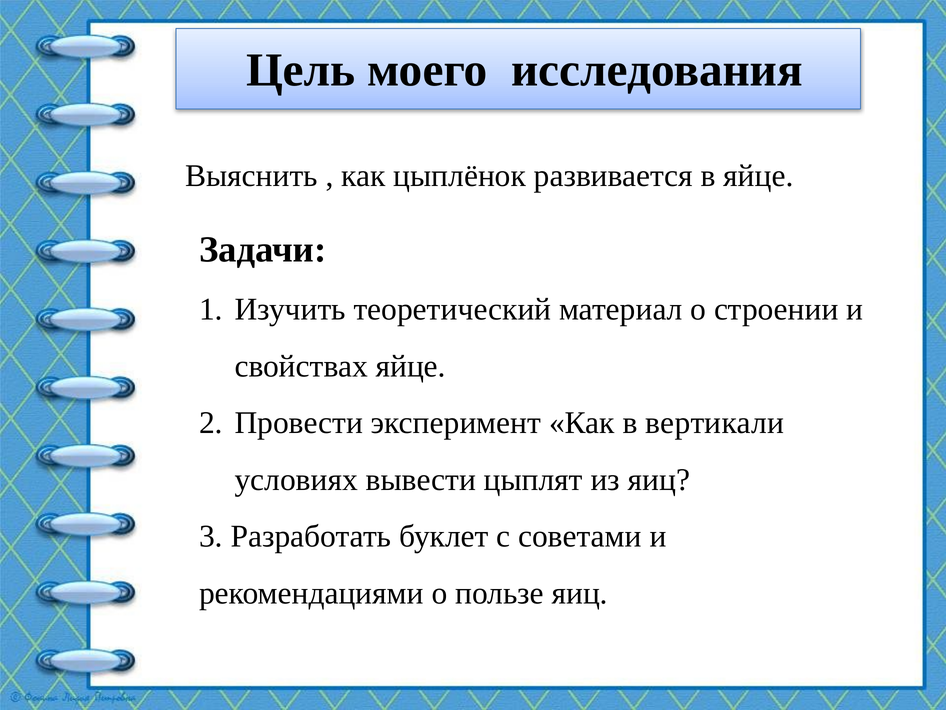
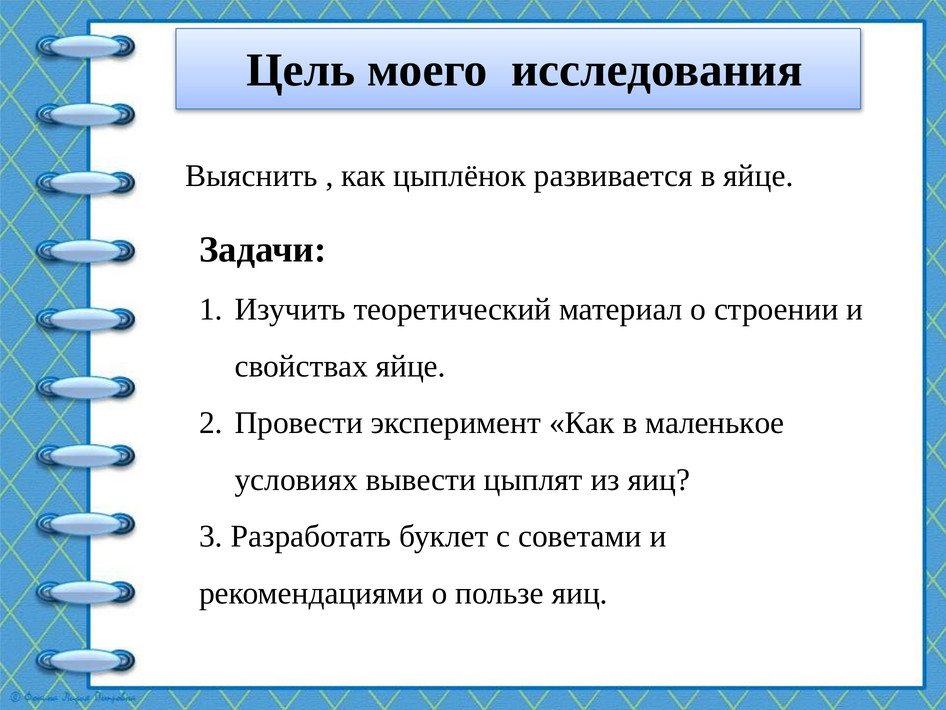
вертикали: вертикали -> маленькое
